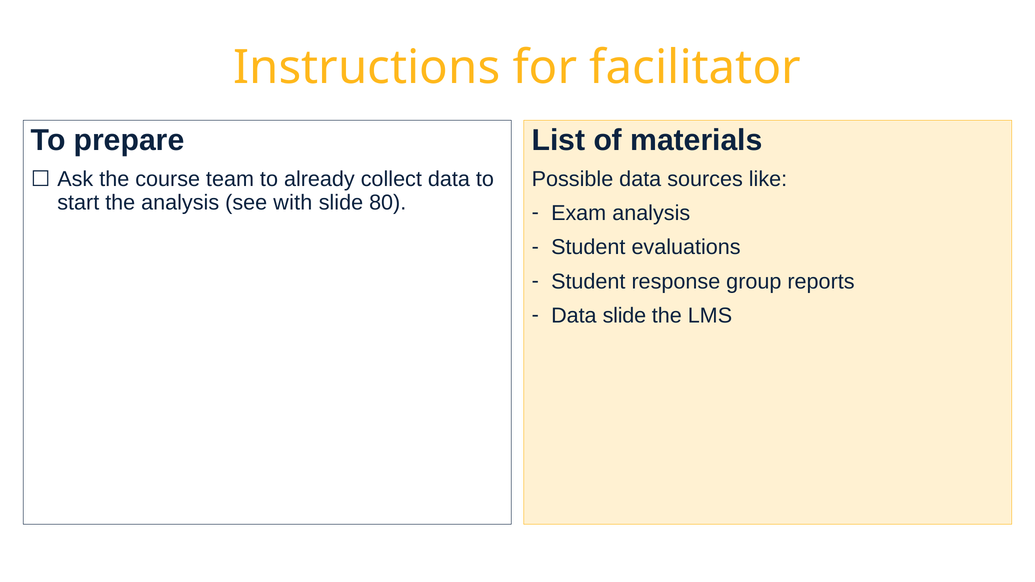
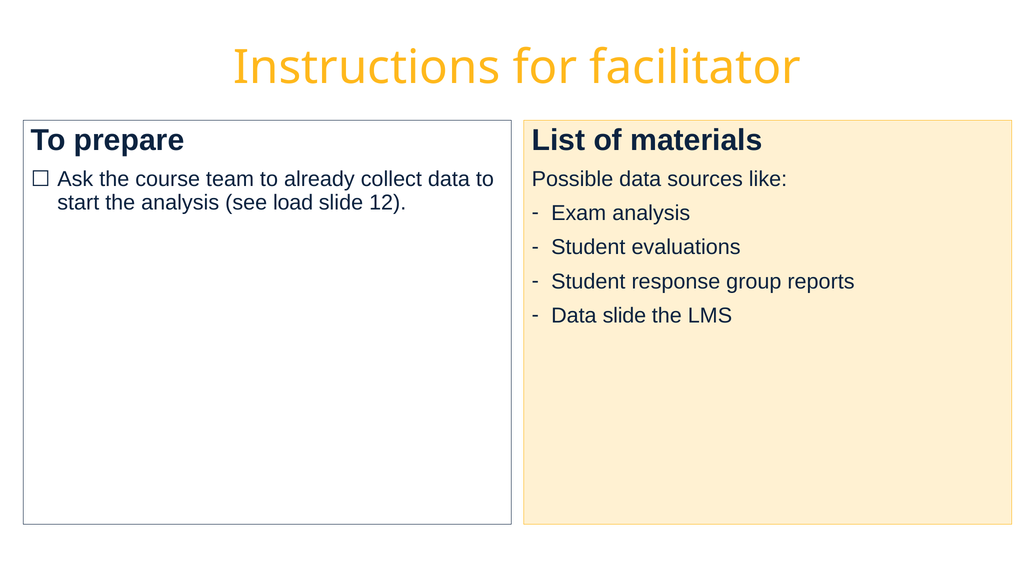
with: with -> load
80: 80 -> 12
